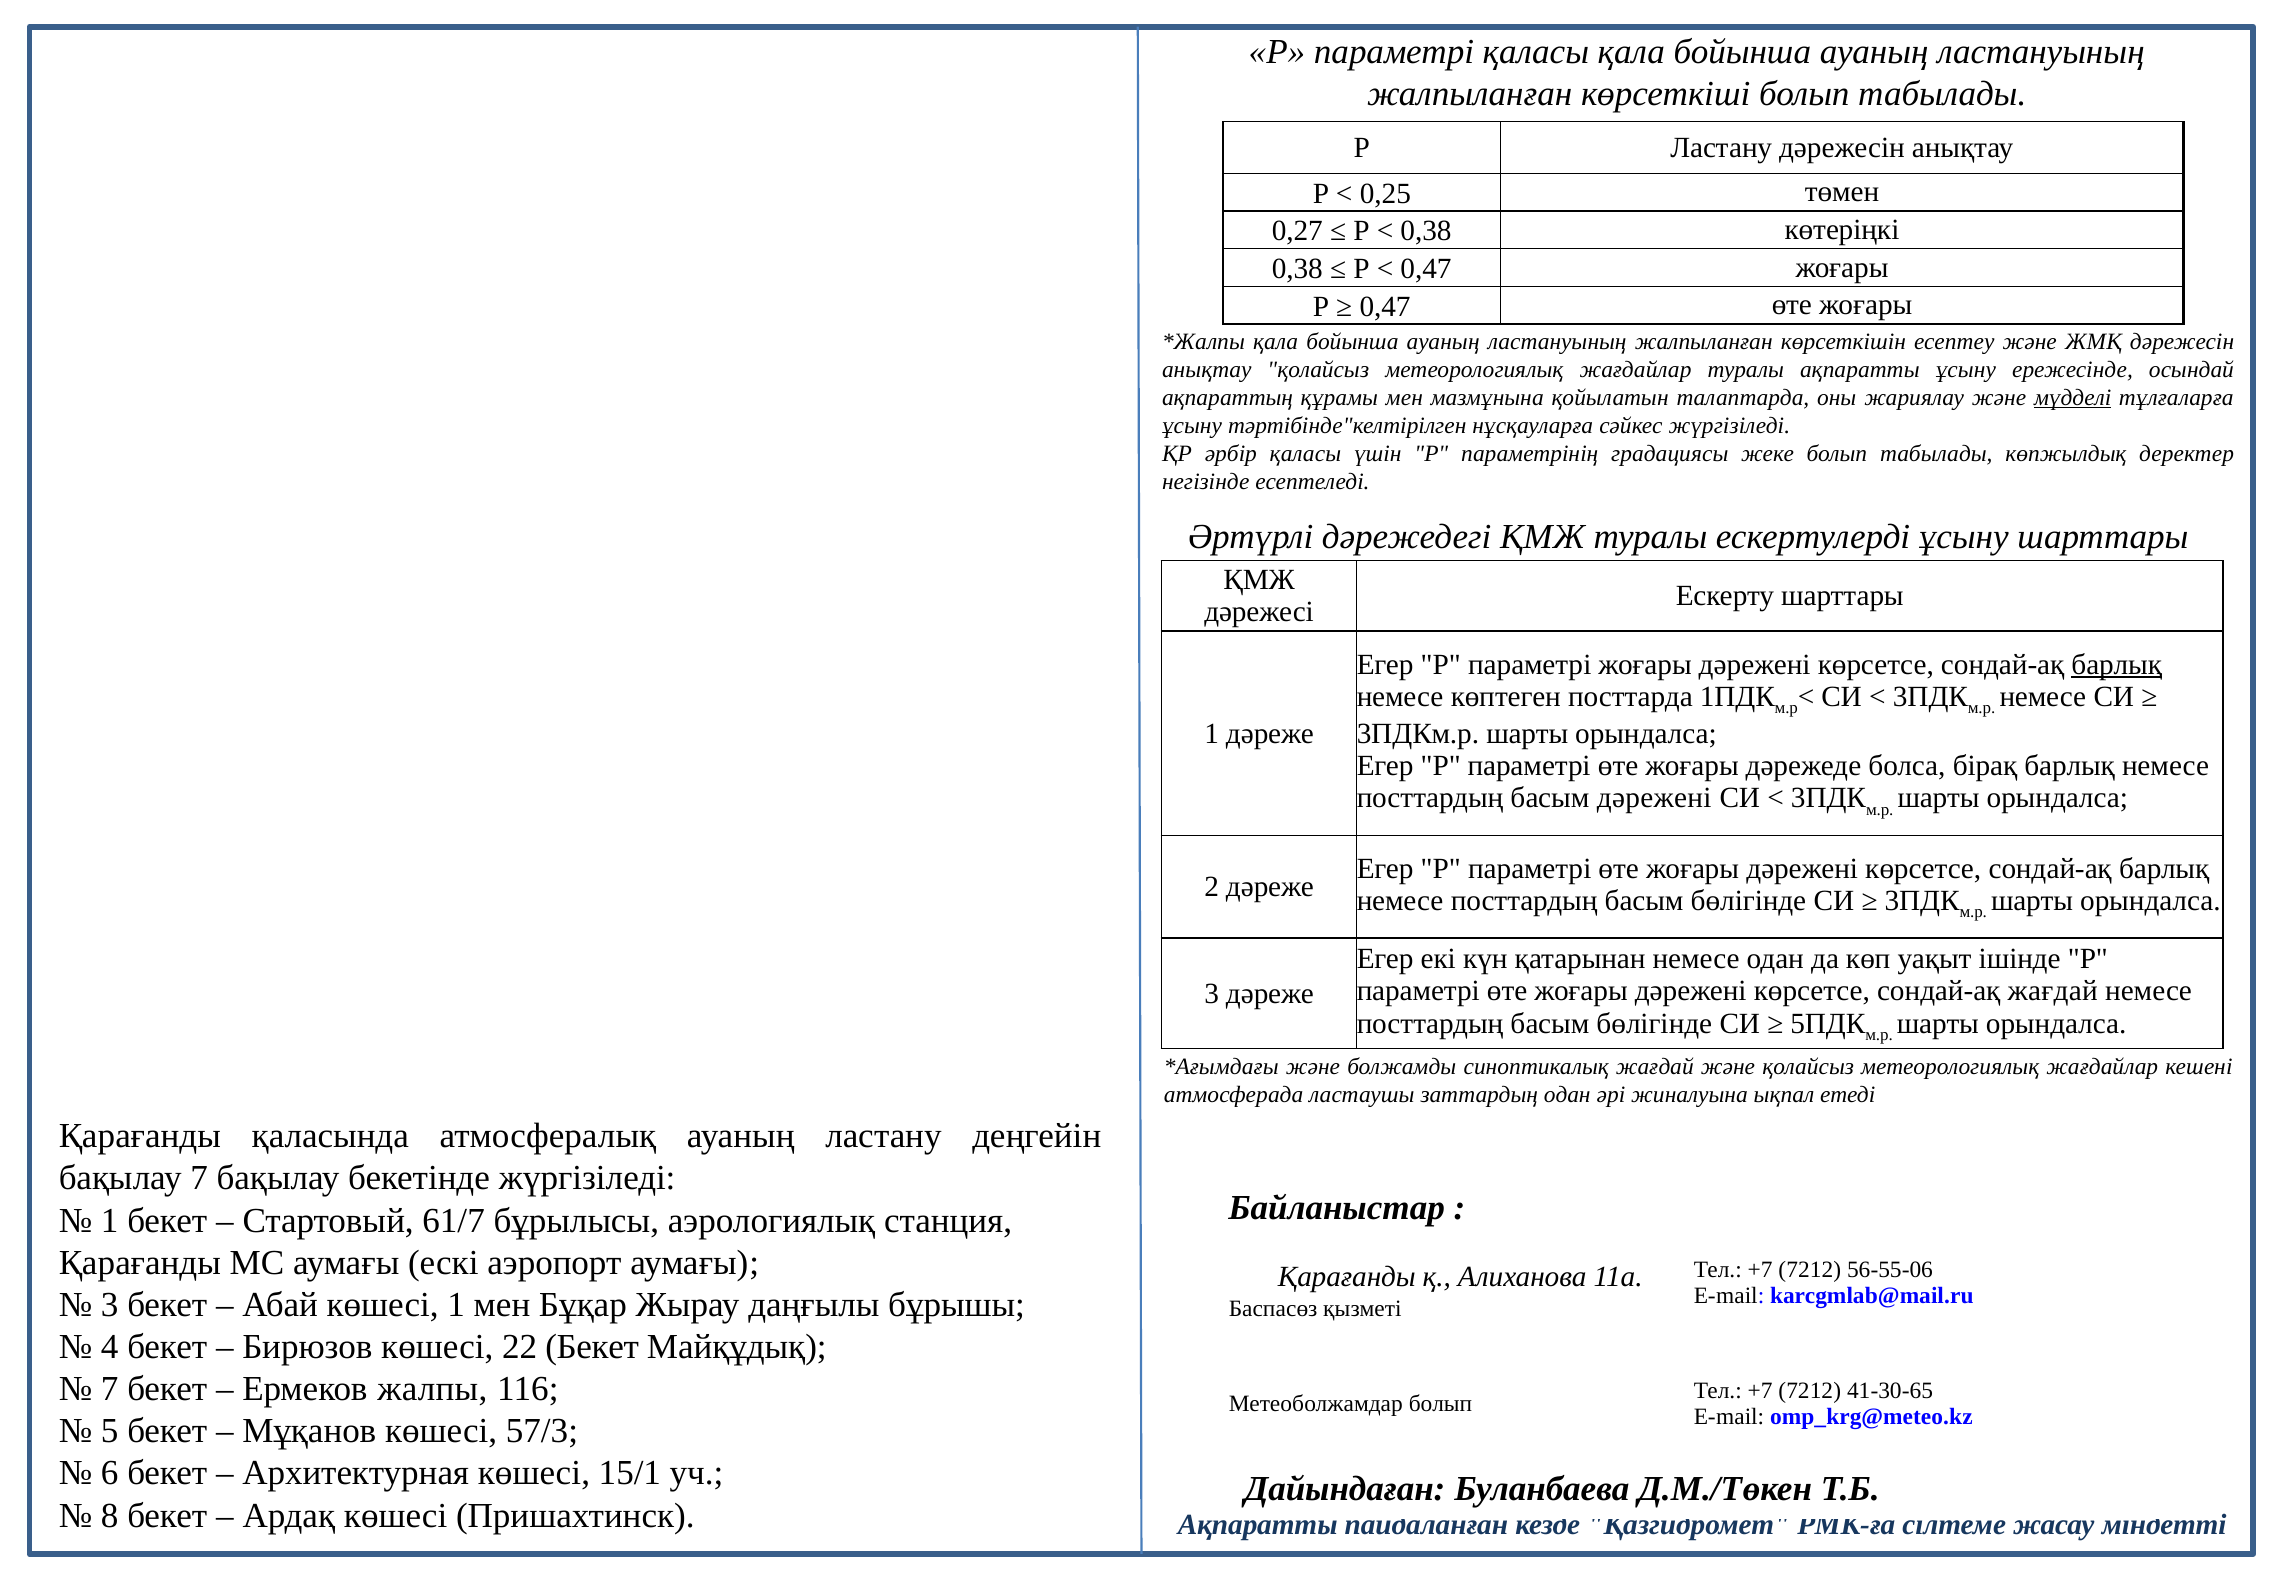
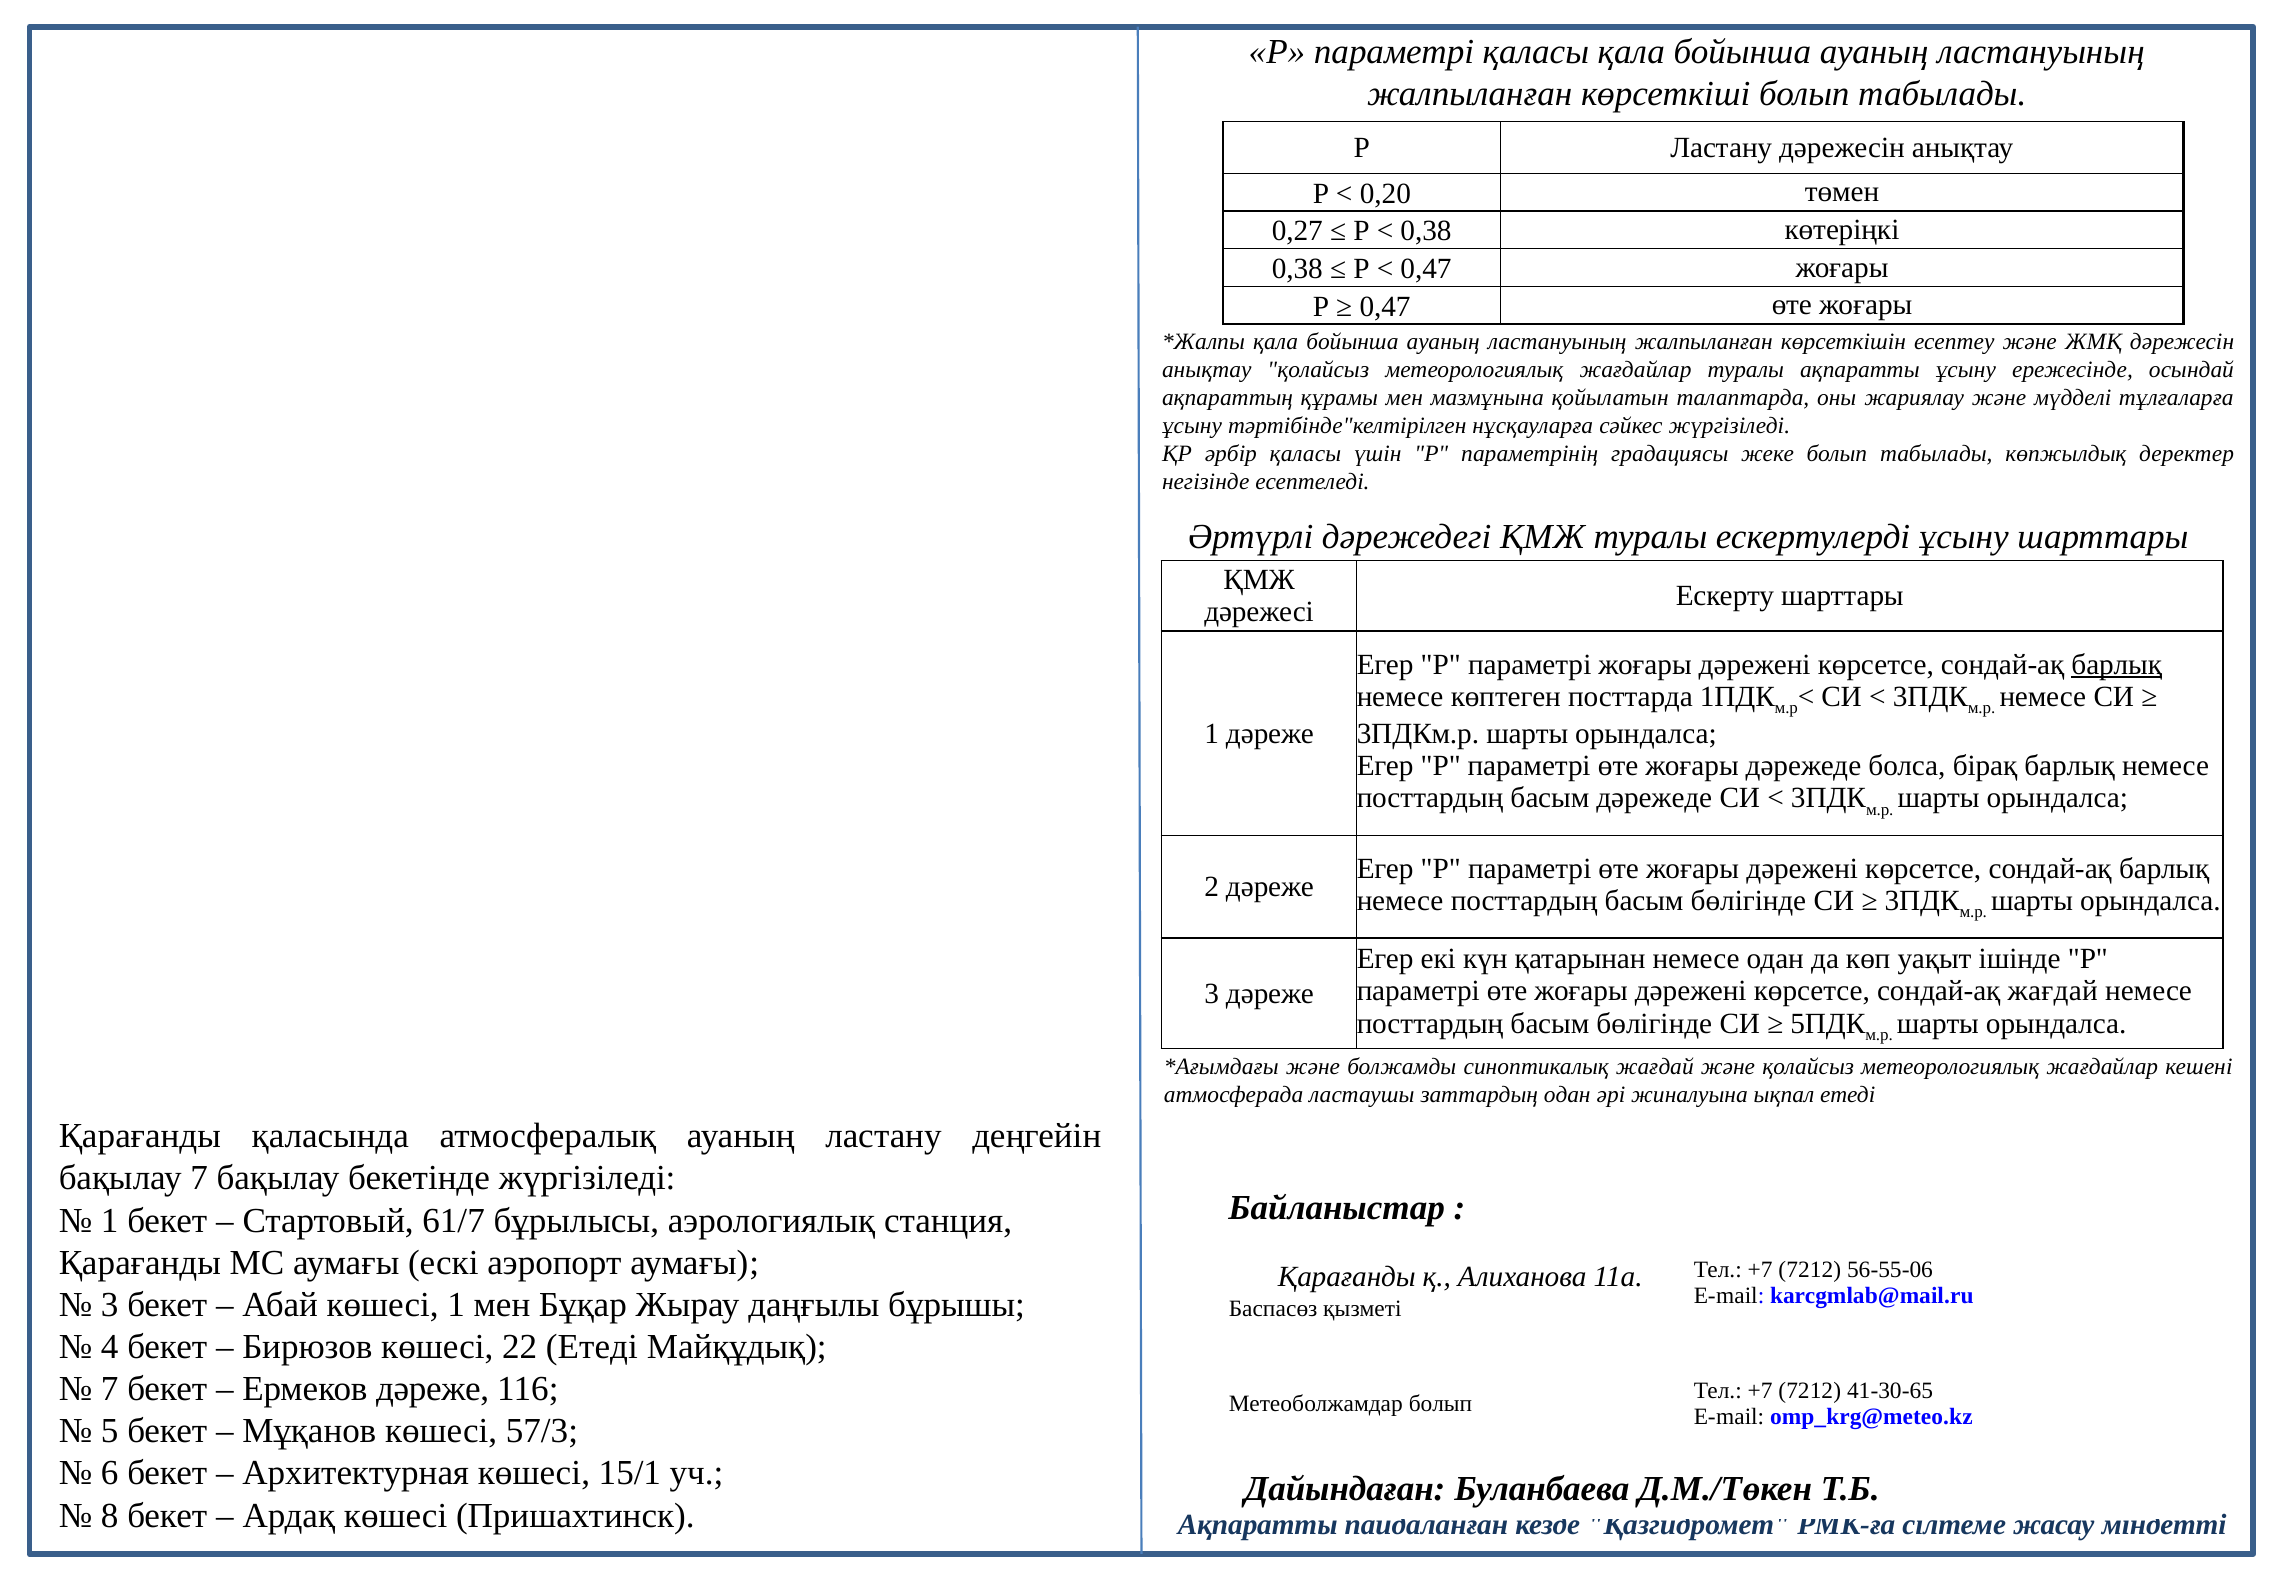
0,25: 0,25 -> 0,20
мүдделі underline: present -> none
басым дәрежені: дәрежені -> дәрежеде
22 Бекет: Бекет -> Етеді
Ермеков жалпы: жалпы -> дәреже
